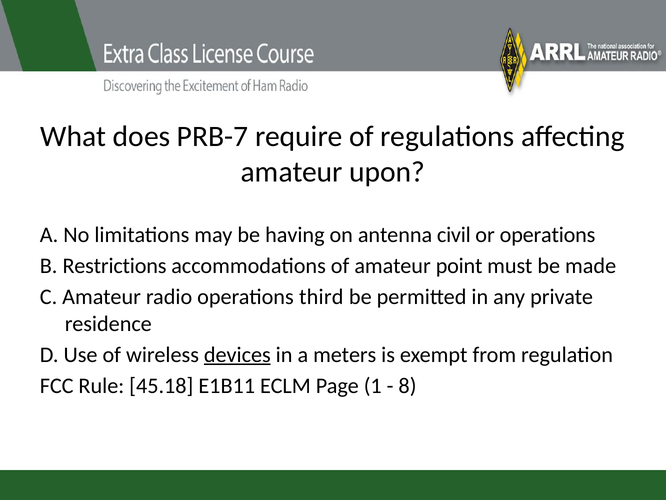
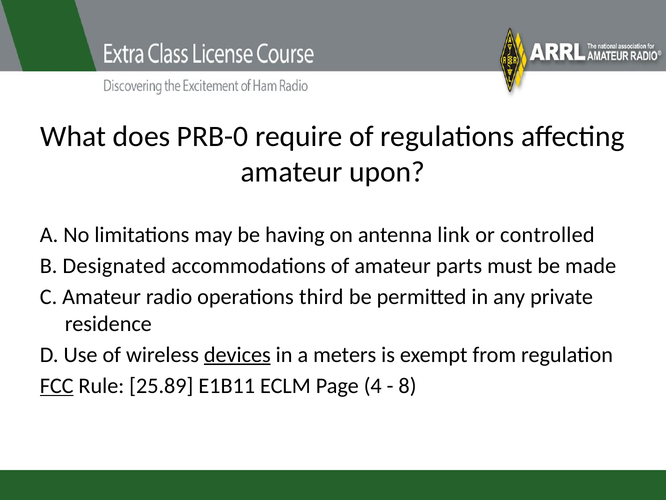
PRB-7: PRB-7 -> PRB-0
civil: civil -> link
or operations: operations -> controlled
Restrictions: Restrictions -> Designated
point: point -> parts
FCC underline: none -> present
45.18: 45.18 -> 25.89
1: 1 -> 4
